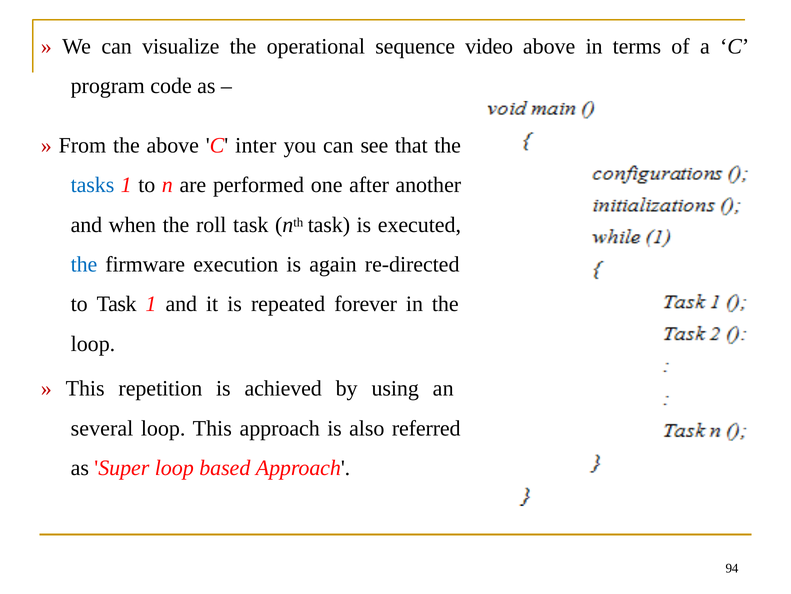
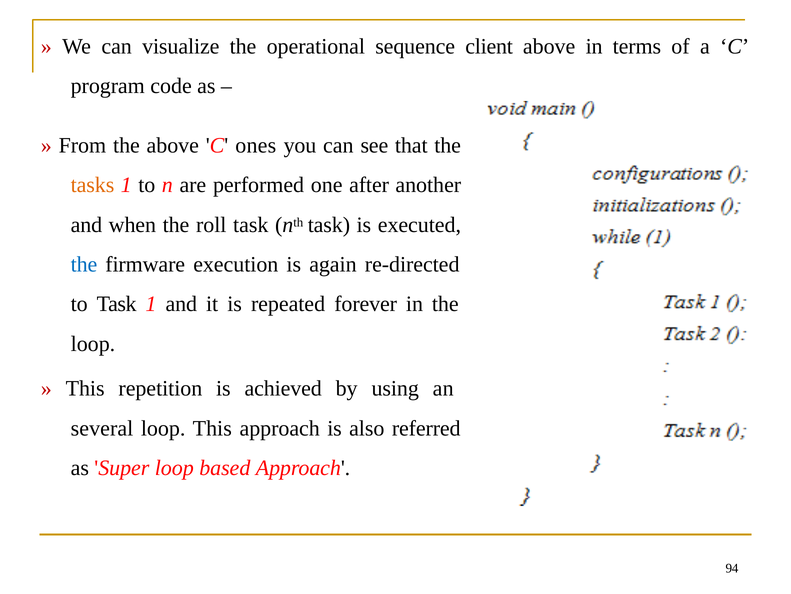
video: video -> client
inter: inter -> ones
tasks colour: blue -> orange
